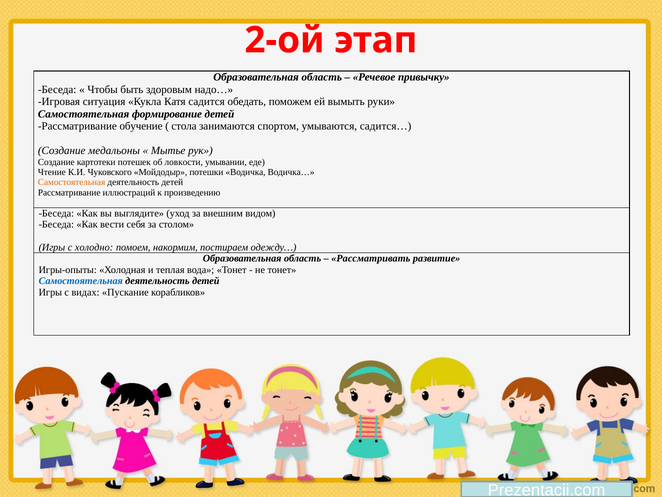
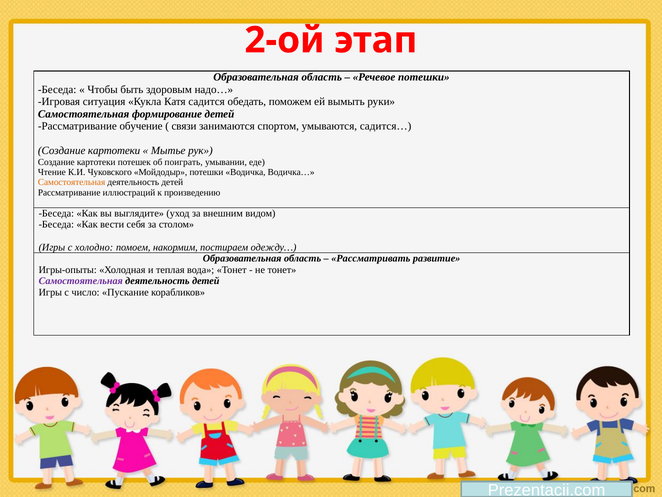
Речевое привычку: привычку -> потешки
стола: стола -> связи
медальоны at (114, 151): медальоны -> картотеки
ловкости: ловкости -> поиграть
Самостоятельная at (81, 281) colour: blue -> purple
видах: видах -> число
